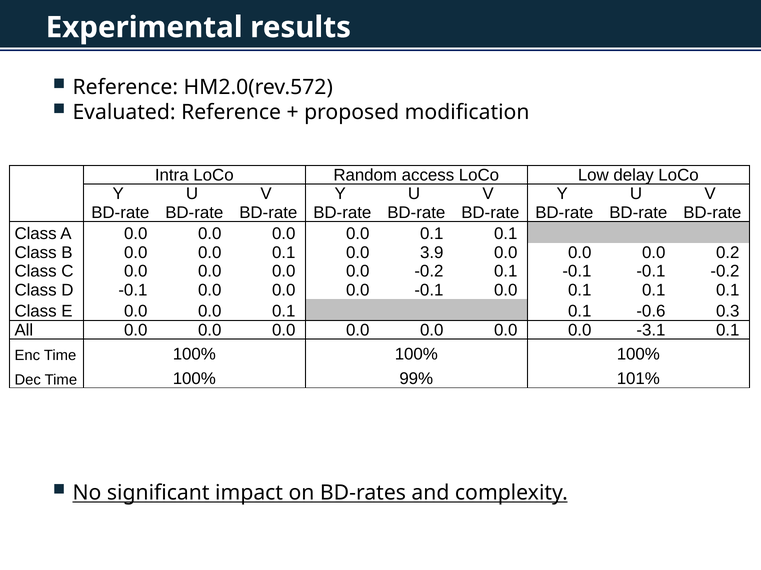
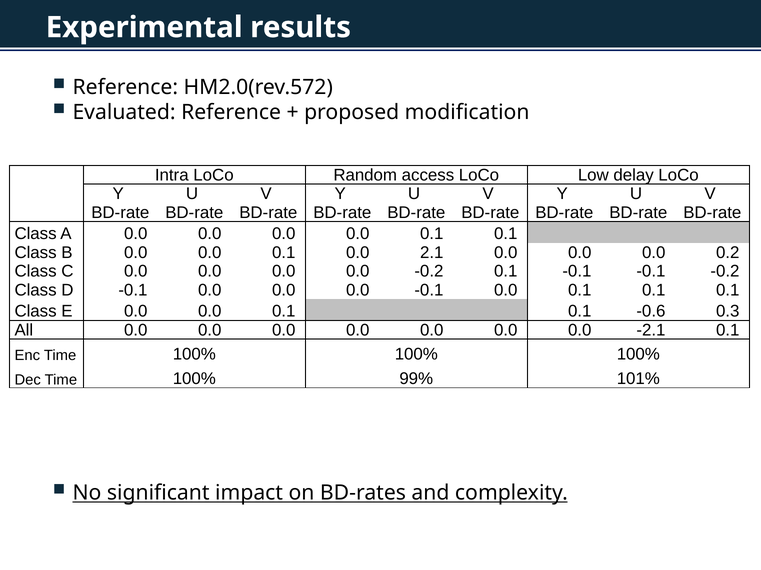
3.9: 3.9 -> 2.1
-3.1: -3.1 -> -2.1
